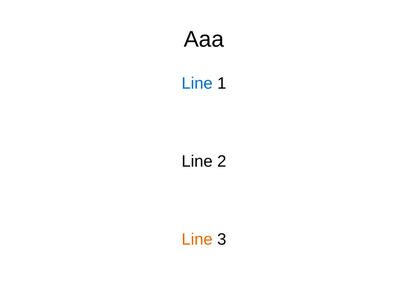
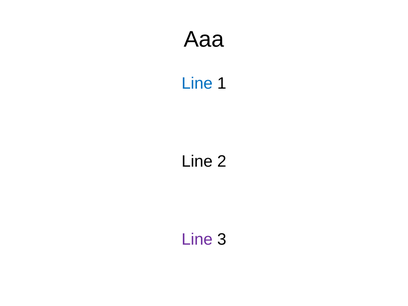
Line at (197, 239) colour: orange -> purple
